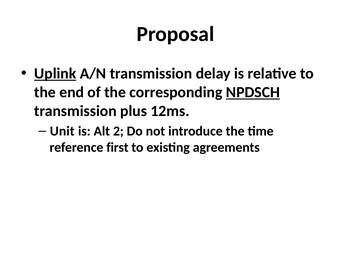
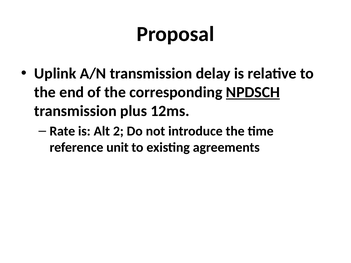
Uplink underline: present -> none
Unit: Unit -> Rate
first: first -> unit
